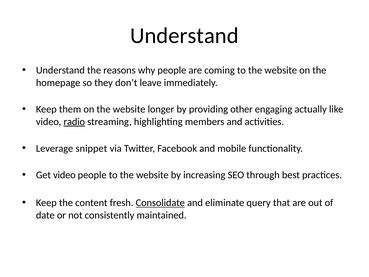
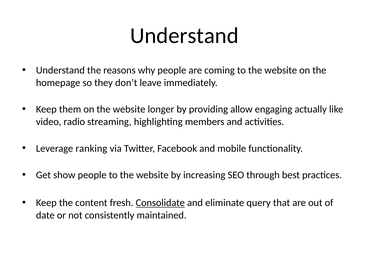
other: other -> allow
radio underline: present -> none
snippet: snippet -> ranking
Get video: video -> show
